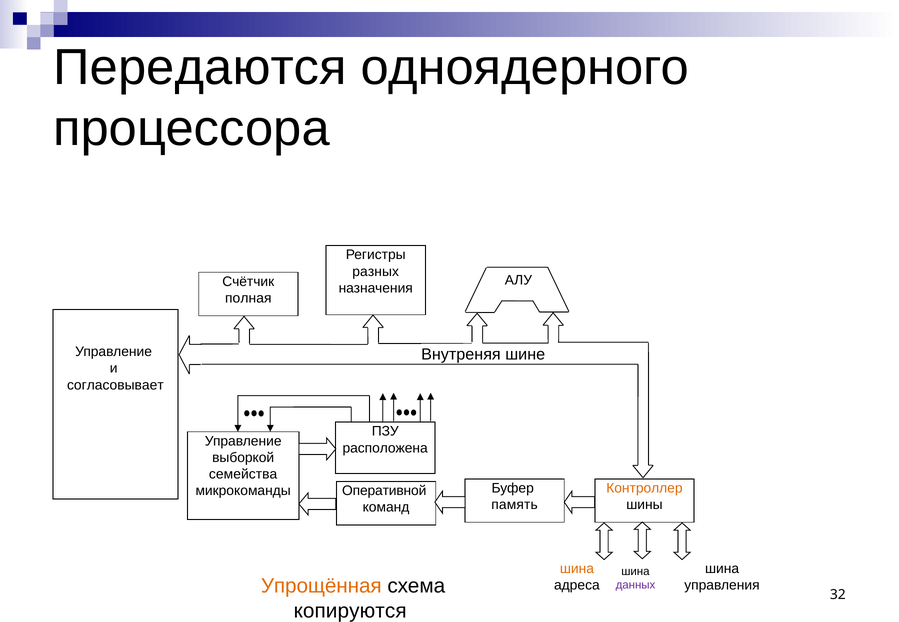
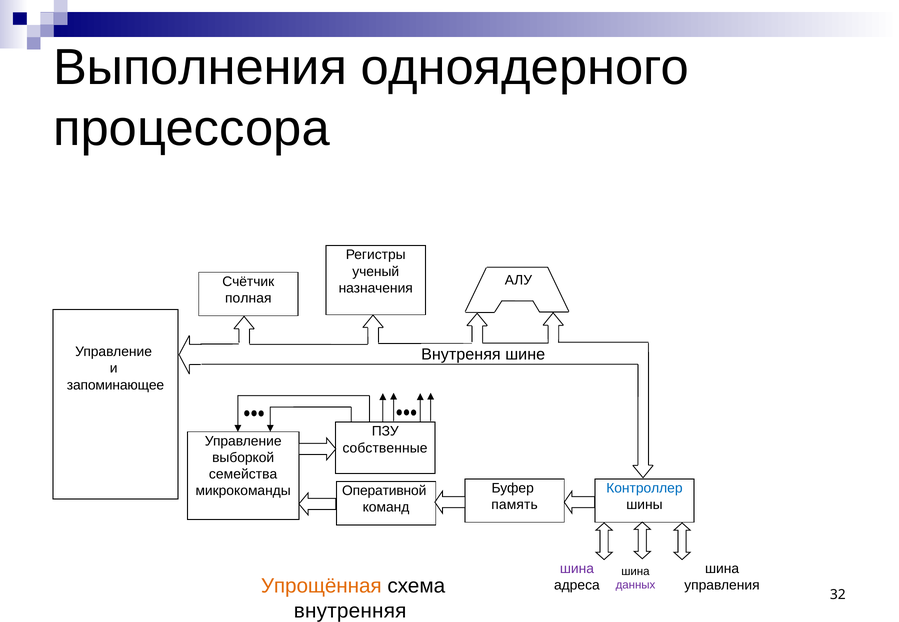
Передаются: Передаются -> Выполнения
разных: разных -> ученый
согласовывает: согласовывает -> запоминающее
расположена: расположена -> собственные
Контроллер colour: orange -> blue
шина at (577, 569) colour: orange -> purple
копируются: копируются -> внутренняя
